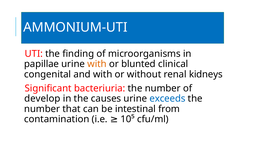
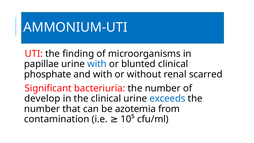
with at (97, 64) colour: orange -> blue
congenital: congenital -> phosphate
kidneys: kidneys -> scarred
the causes: causes -> clinical
intestinal: intestinal -> azotemia
